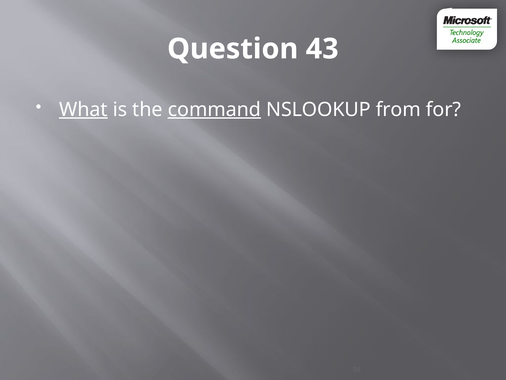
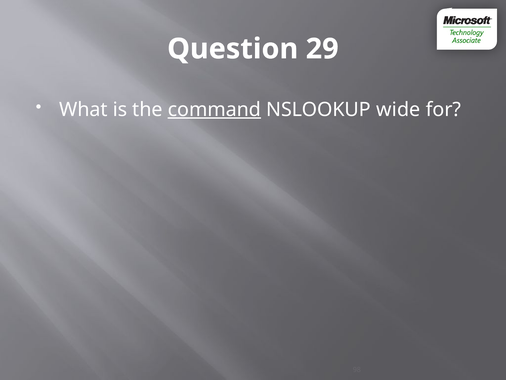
43: 43 -> 29
What underline: present -> none
from: from -> wide
